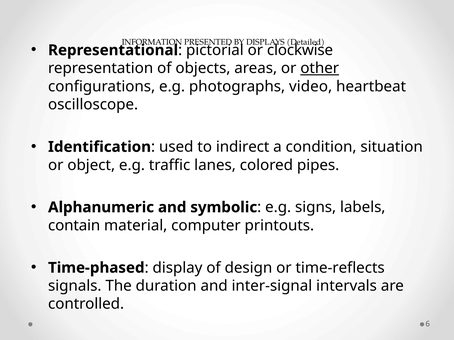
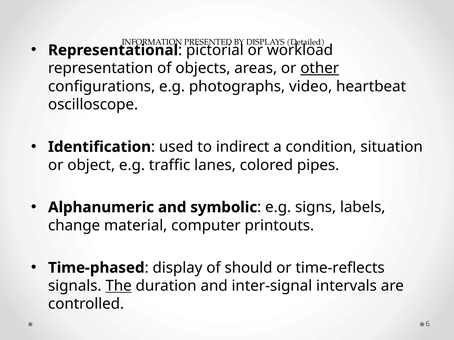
clockwise: clockwise -> workload
contain: contain -> change
design: design -> should
The underline: none -> present
